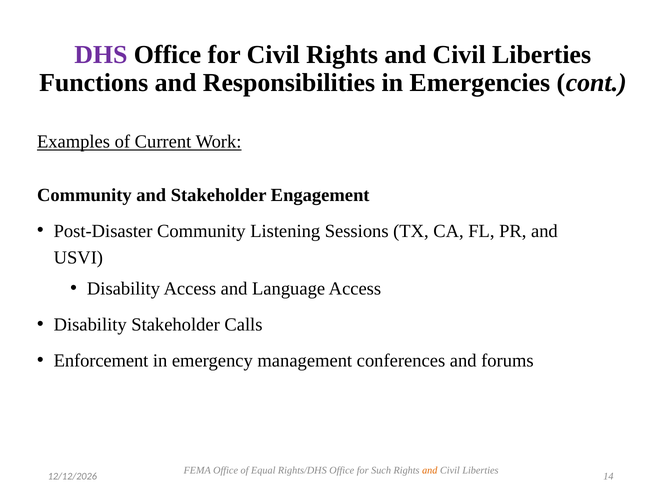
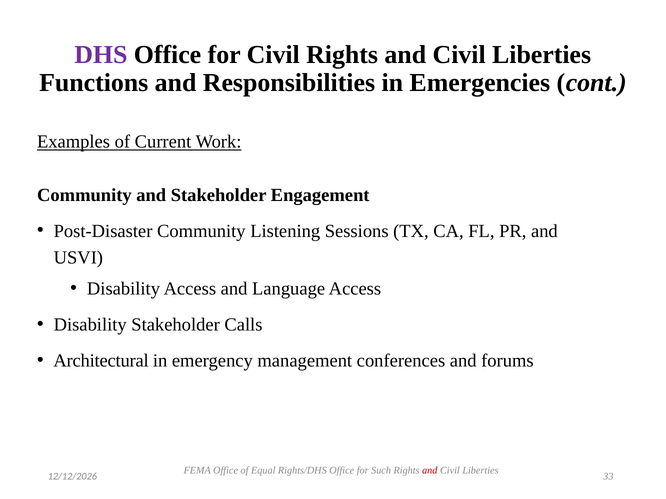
Enforcement: Enforcement -> Architectural
and at (430, 471) colour: orange -> red
14: 14 -> 33
